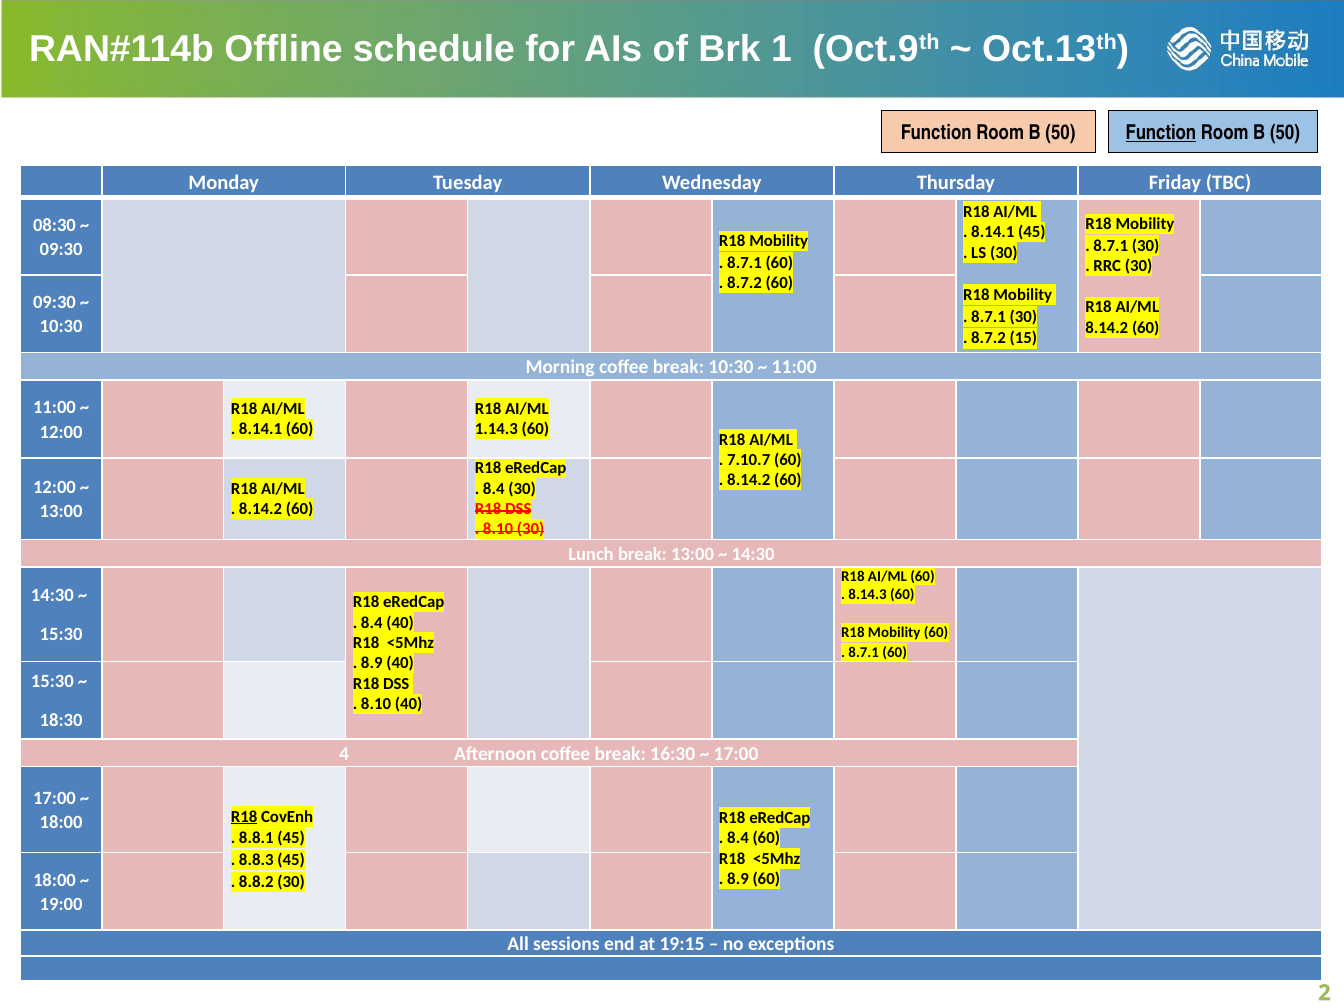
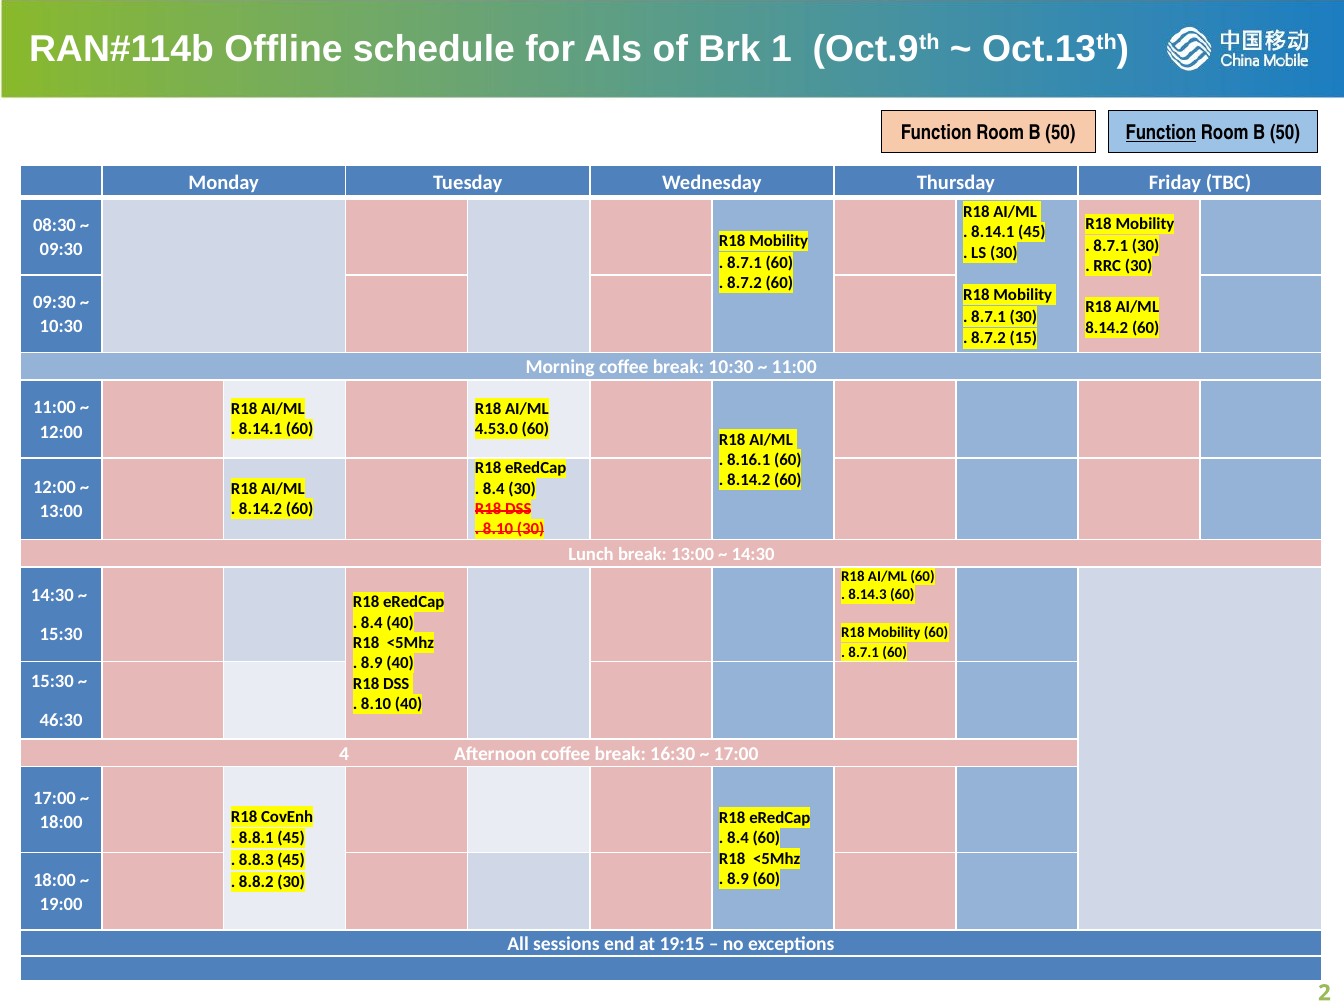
1.14.3: 1.14.3 -> 4.53.0
7.10.7: 7.10.7 -> 8.16.1
18:30: 18:30 -> 46:30
R18 at (244, 816) underline: present -> none
